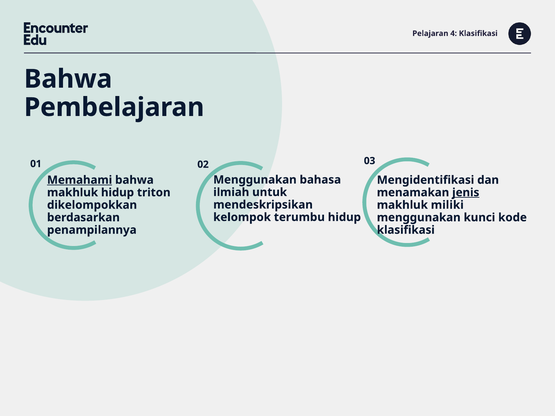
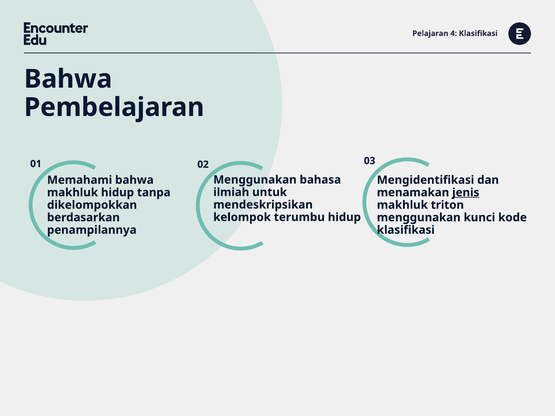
Memahami underline: present -> none
triton: triton -> tanpa
miliki: miliki -> triton
